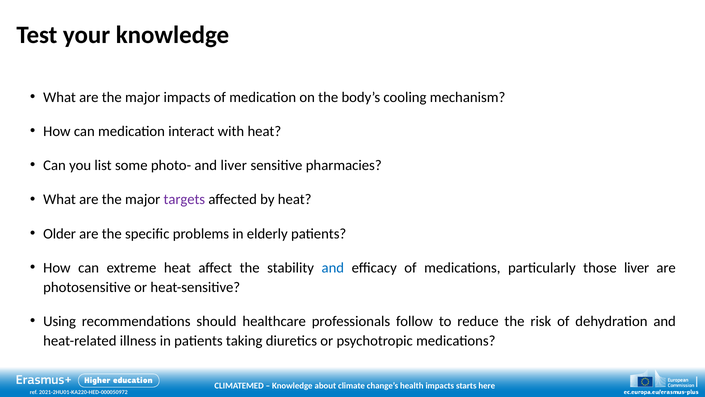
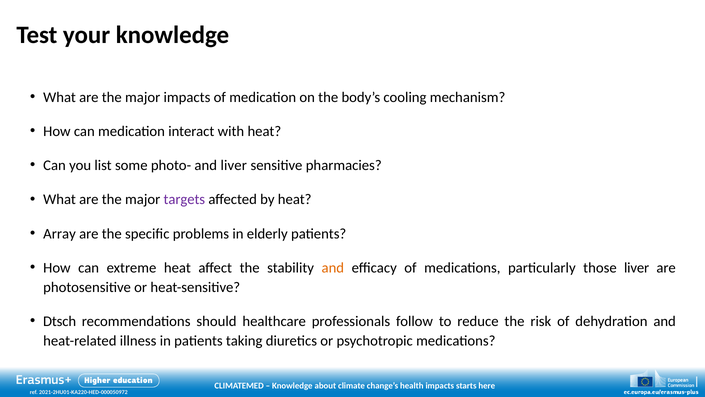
Older: Older -> Array
and at (333, 268) colour: blue -> orange
Using: Using -> Dtsch
